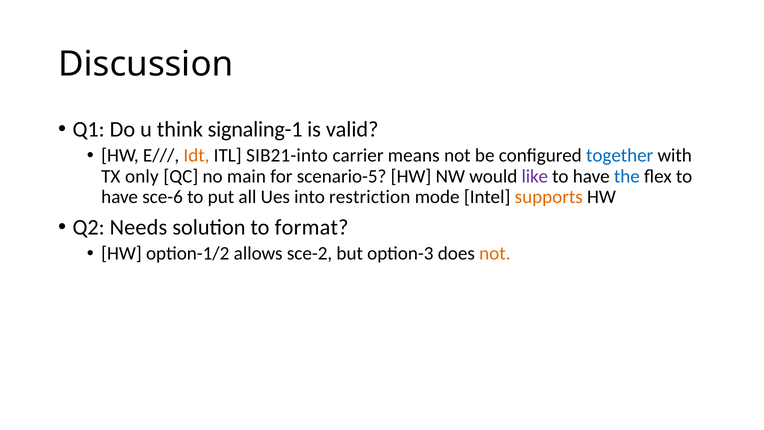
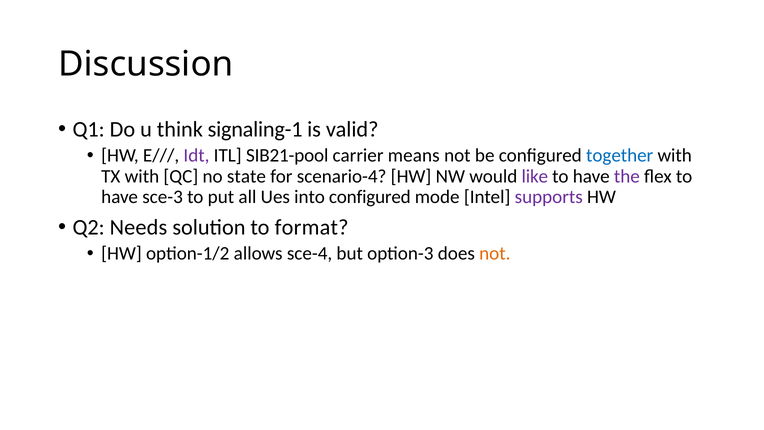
Idt colour: orange -> purple
SIB21-into: SIB21-into -> SIB21-pool
TX only: only -> with
main: main -> state
scenario-5: scenario-5 -> scenario-4
the colour: blue -> purple
sce-6: sce-6 -> sce-3
into restriction: restriction -> configured
supports colour: orange -> purple
sce-2: sce-2 -> sce-4
